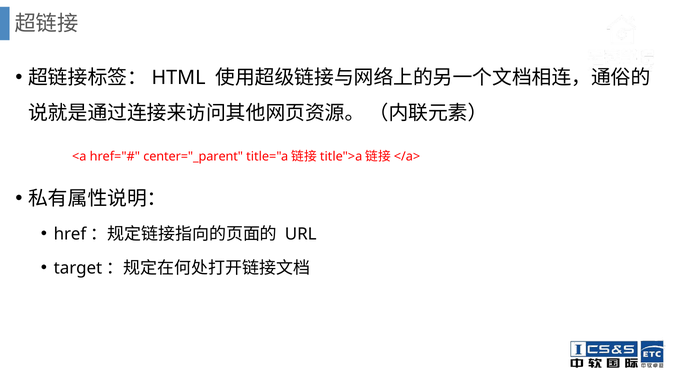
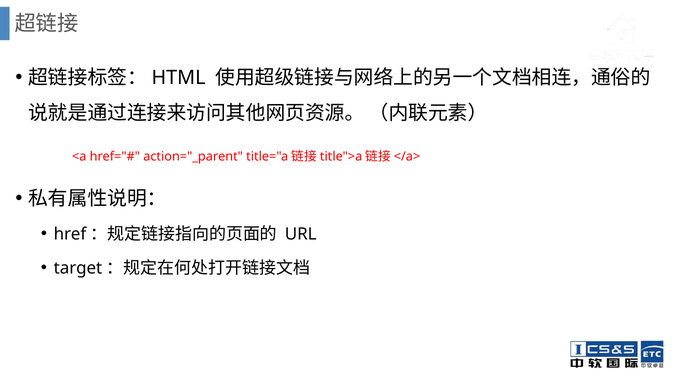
center="_parent: center="_parent -> action="_parent
